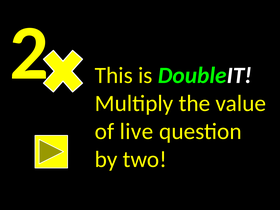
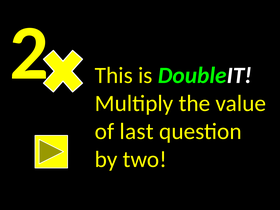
live: live -> last
